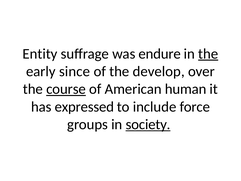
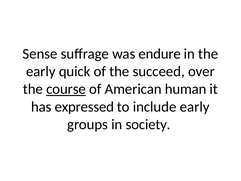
Entity: Entity -> Sense
the at (208, 54) underline: present -> none
since: since -> quick
develop: develop -> succeed
include force: force -> early
society underline: present -> none
